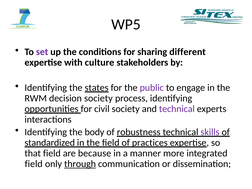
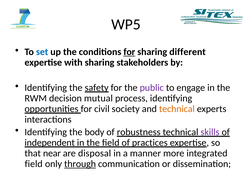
set colour: purple -> blue
for at (129, 52) underline: none -> present
with culture: culture -> sharing
states: states -> safety
decision society: society -> mutual
technical at (177, 109) colour: purple -> orange
standardized: standardized -> independent
that field: field -> near
because: because -> disposal
